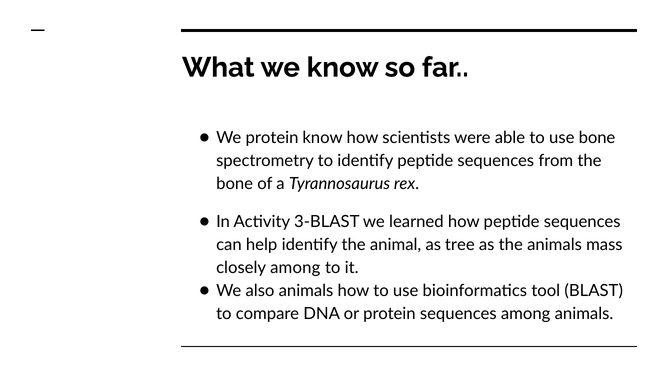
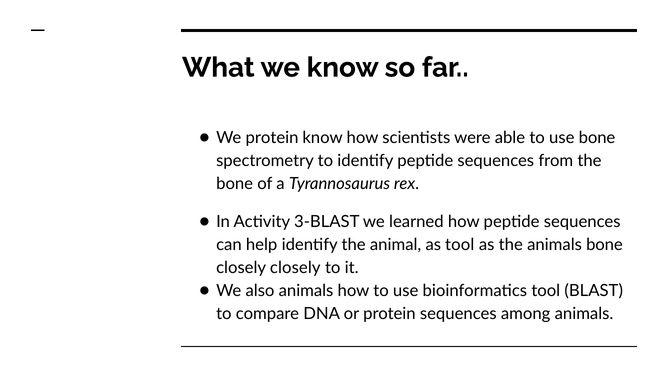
as tree: tree -> tool
animals mass: mass -> bone
closely among: among -> closely
